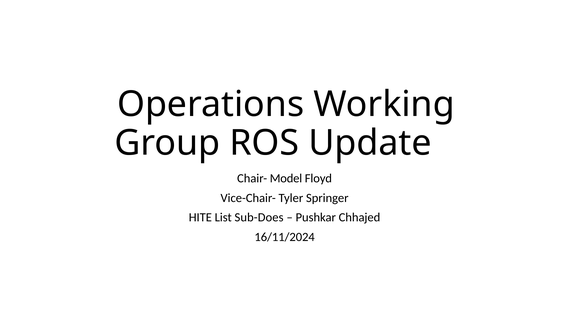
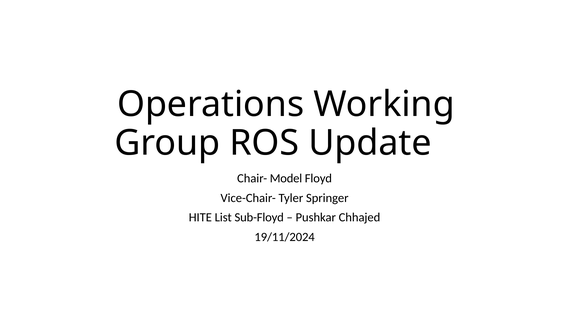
Sub-Does: Sub-Does -> Sub-Floyd
16/11/2024: 16/11/2024 -> 19/11/2024
